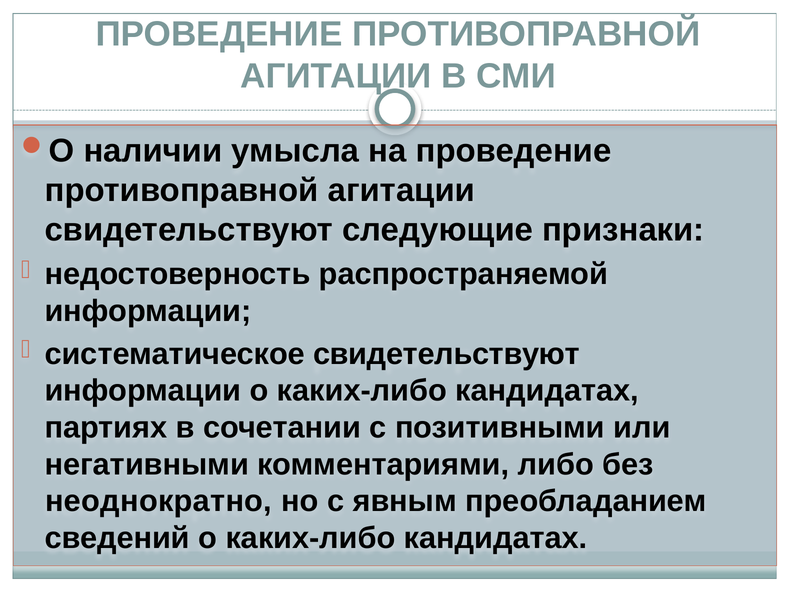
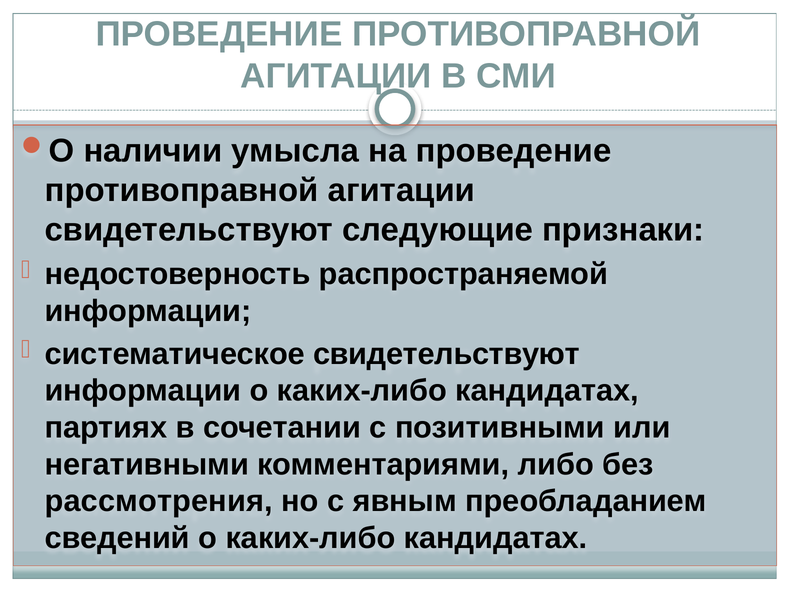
неоднократно: неоднократно -> рассмотрения
